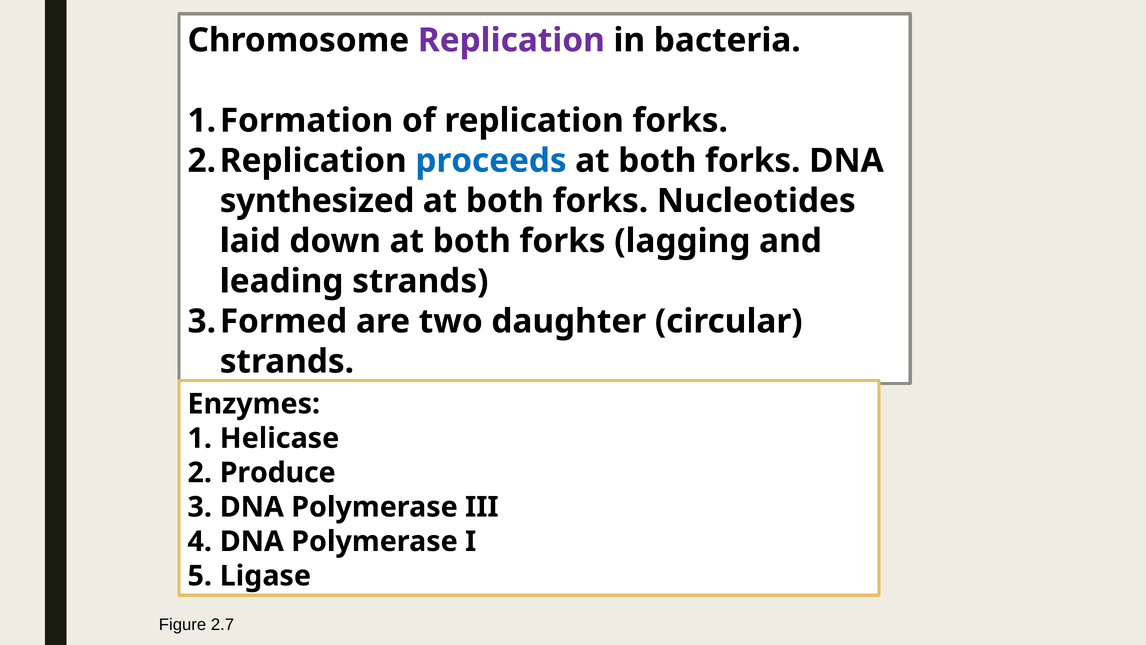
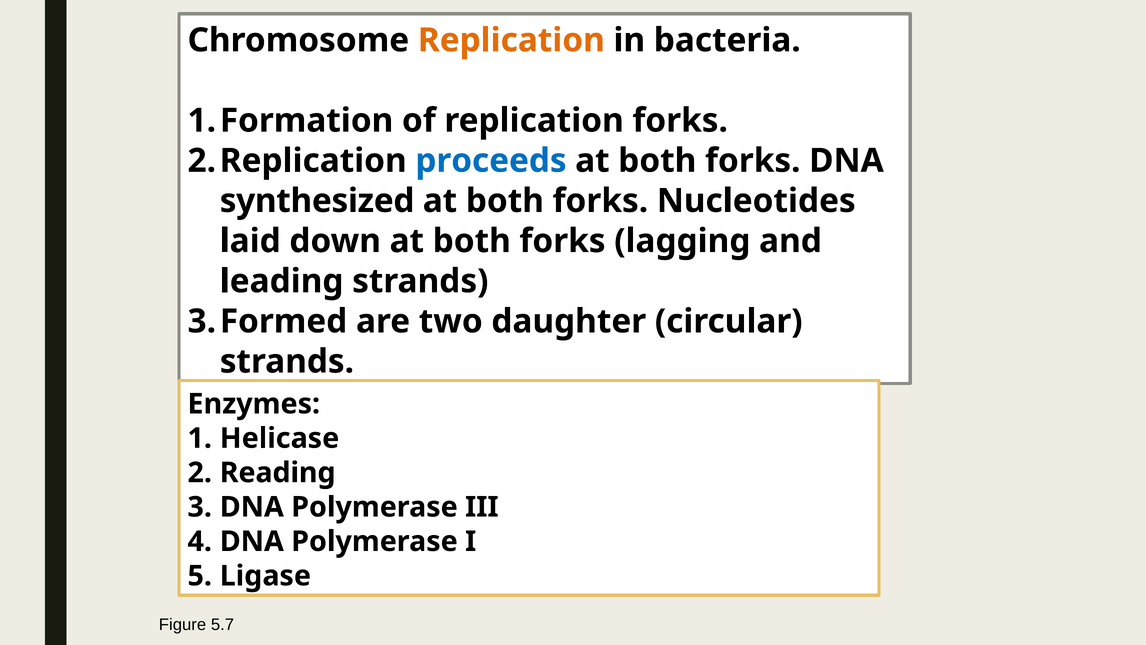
Replication at (511, 40) colour: purple -> orange
Produce: Produce -> Reading
2.7: 2.7 -> 5.7
